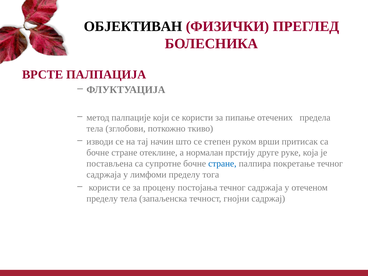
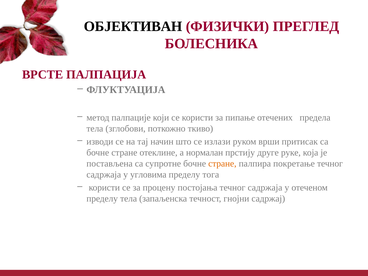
степен: степен -> излази
стране at (222, 164) colour: blue -> orange
лимфоми: лимфоми -> угловима
